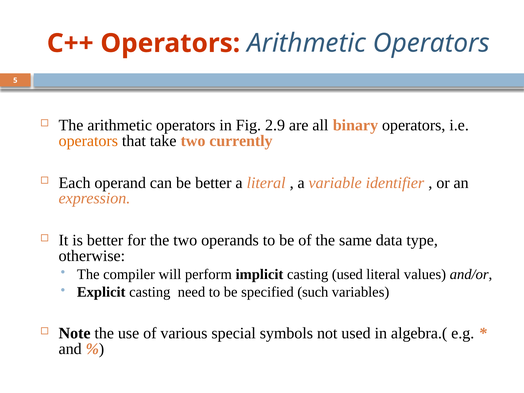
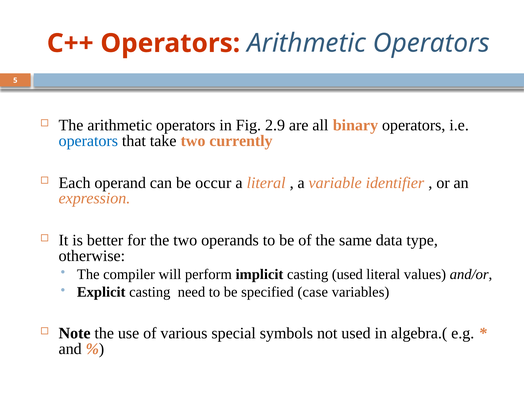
operators at (88, 141) colour: orange -> blue
be better: better -> occur
such: such -> case
